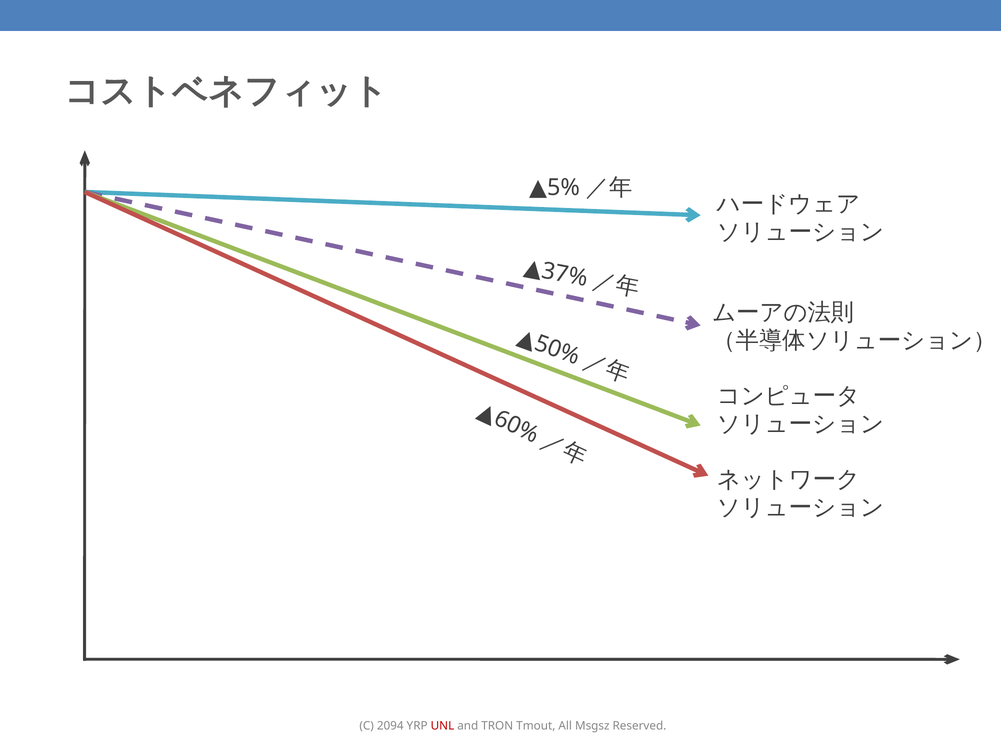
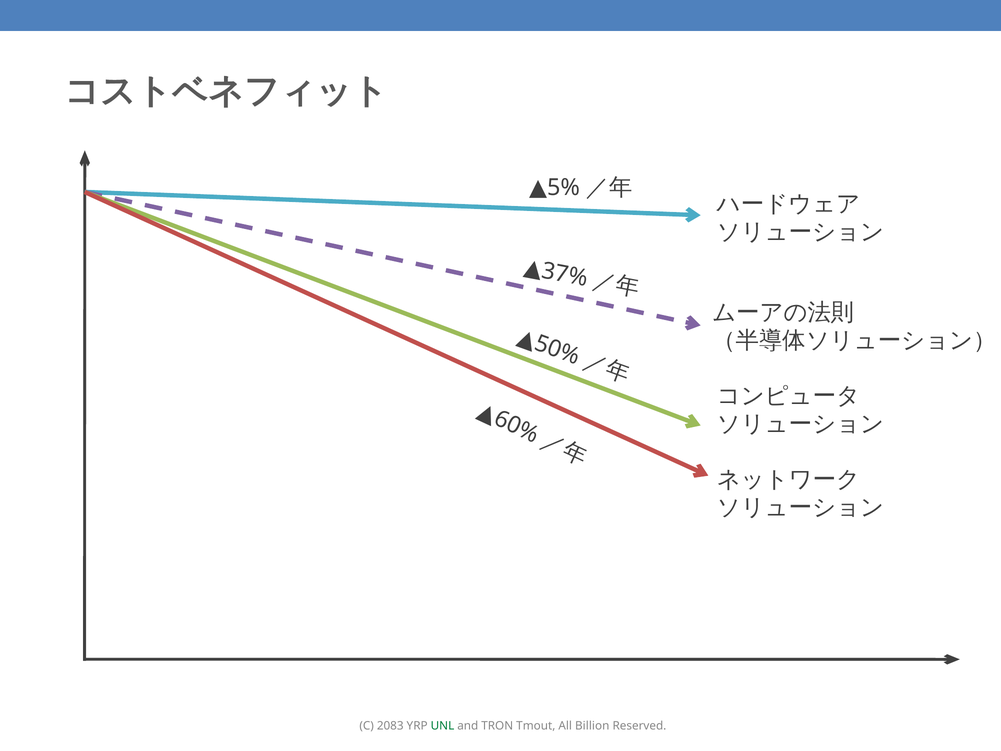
2094: 2094 -> 2083
UNL colour: red -> green
Msgsz: Msgsz -> Billion
